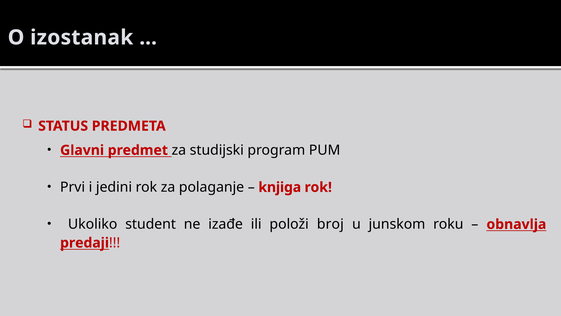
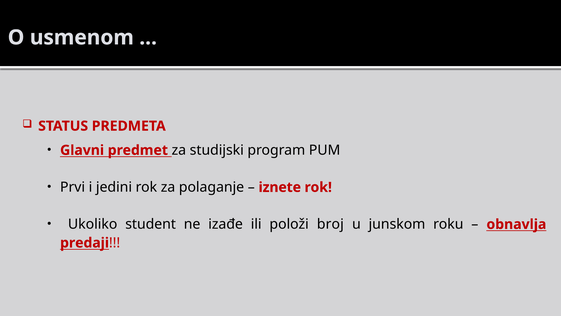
izostanak: izostanak -> usmenom
knjiga: knjiga -> iznete
